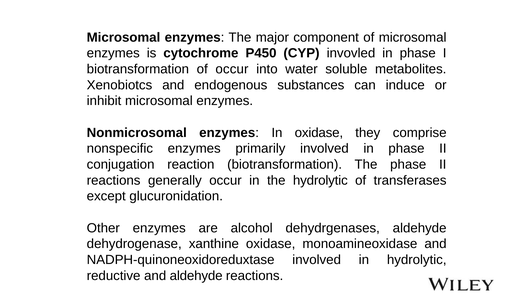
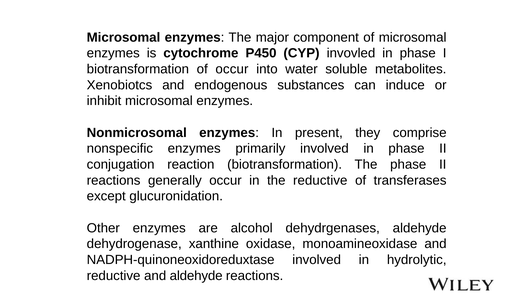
In oxidase: oxidase -> present
the hydrolytic: hydrolytic -> reductive
